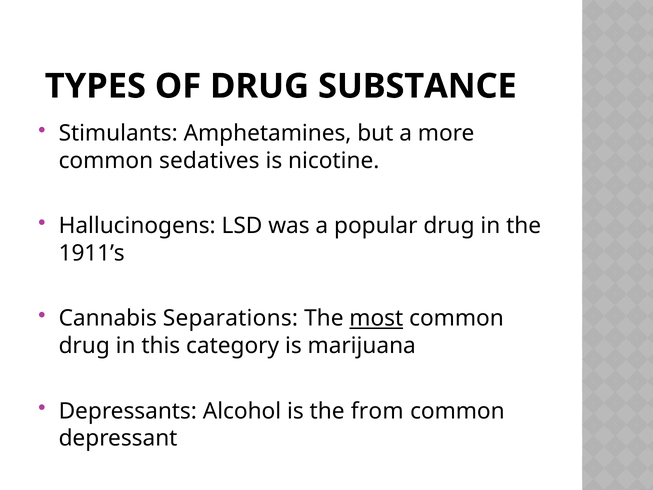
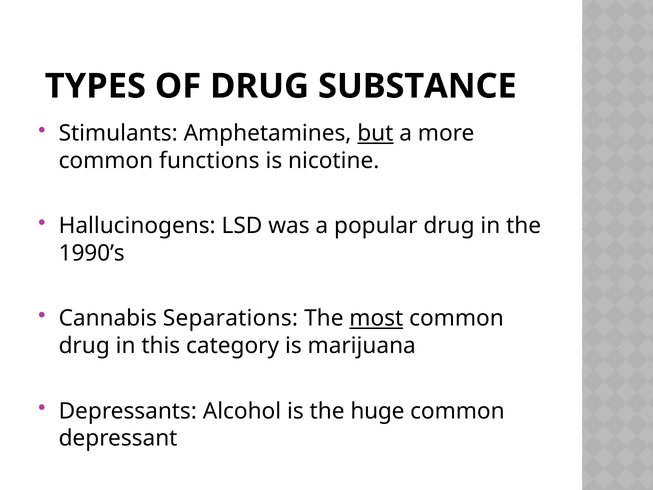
but underline: none -> present
sedatives: sedatives -> functions
1911’s: 1911’s -> 1990’s
from: from -> huge
